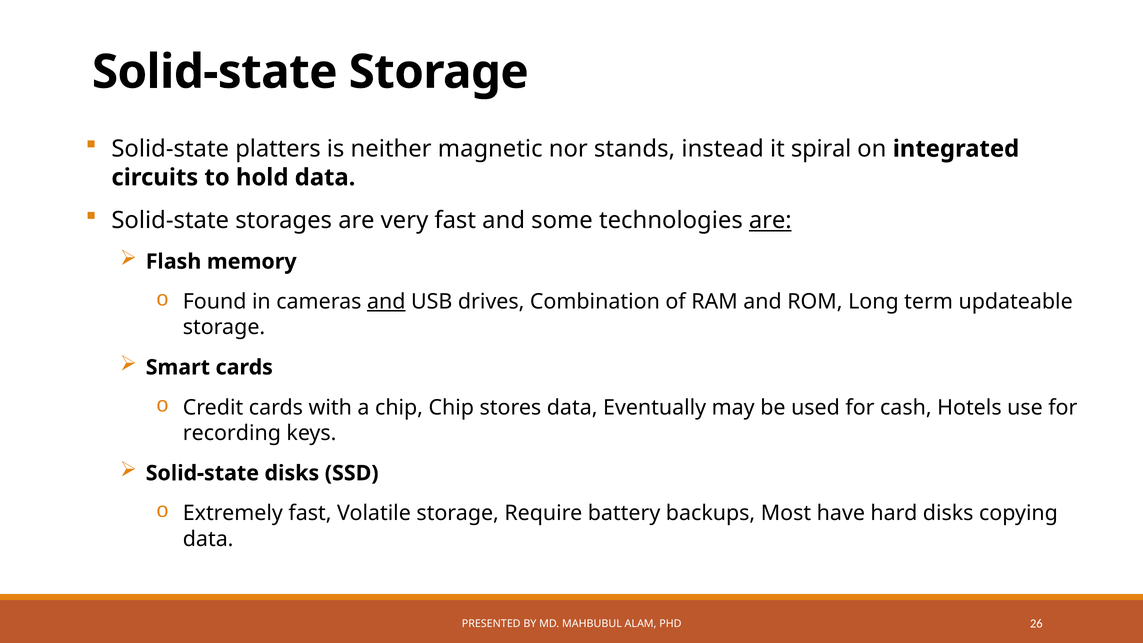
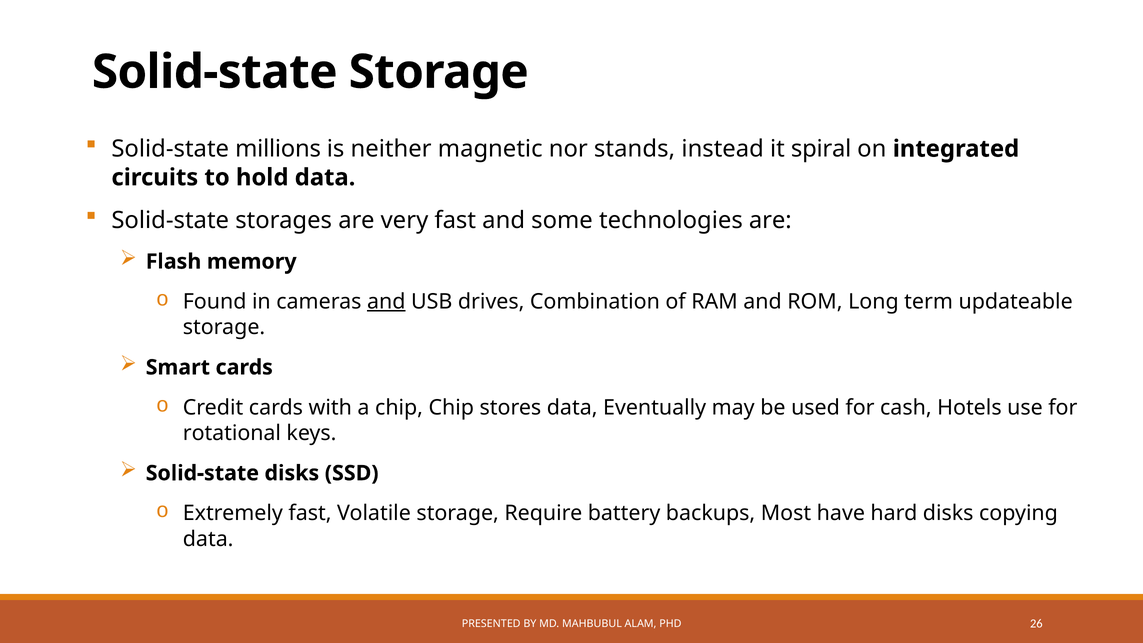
platters: platters -> millions
are at (770, 220) underline: present -> none
recording: recording -> rotational
